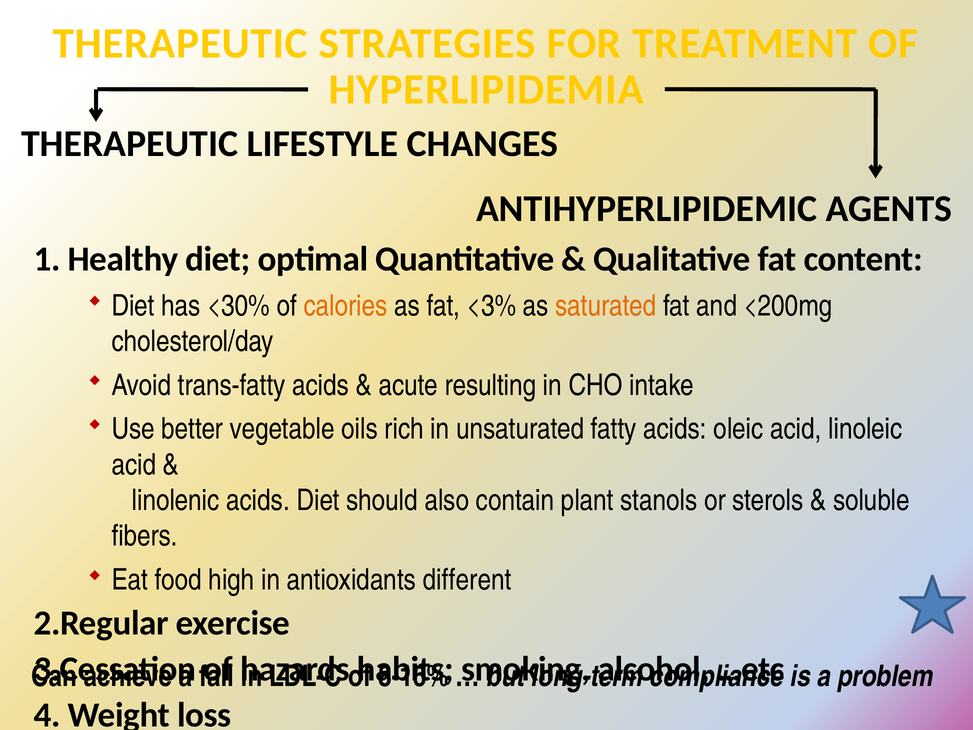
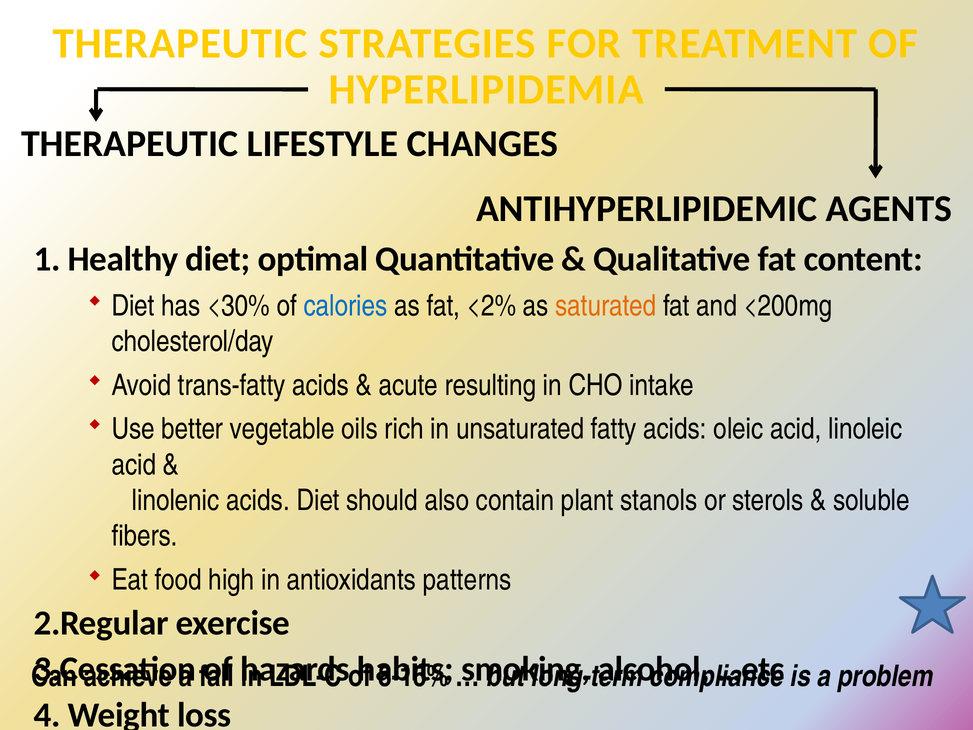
calories colour: orange -> blue
<3%: <3% -> <2%
different: different -> patterns
